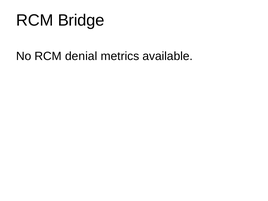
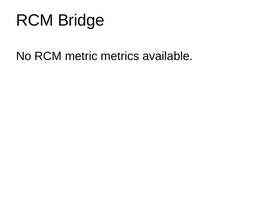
denial: denial -> metric
